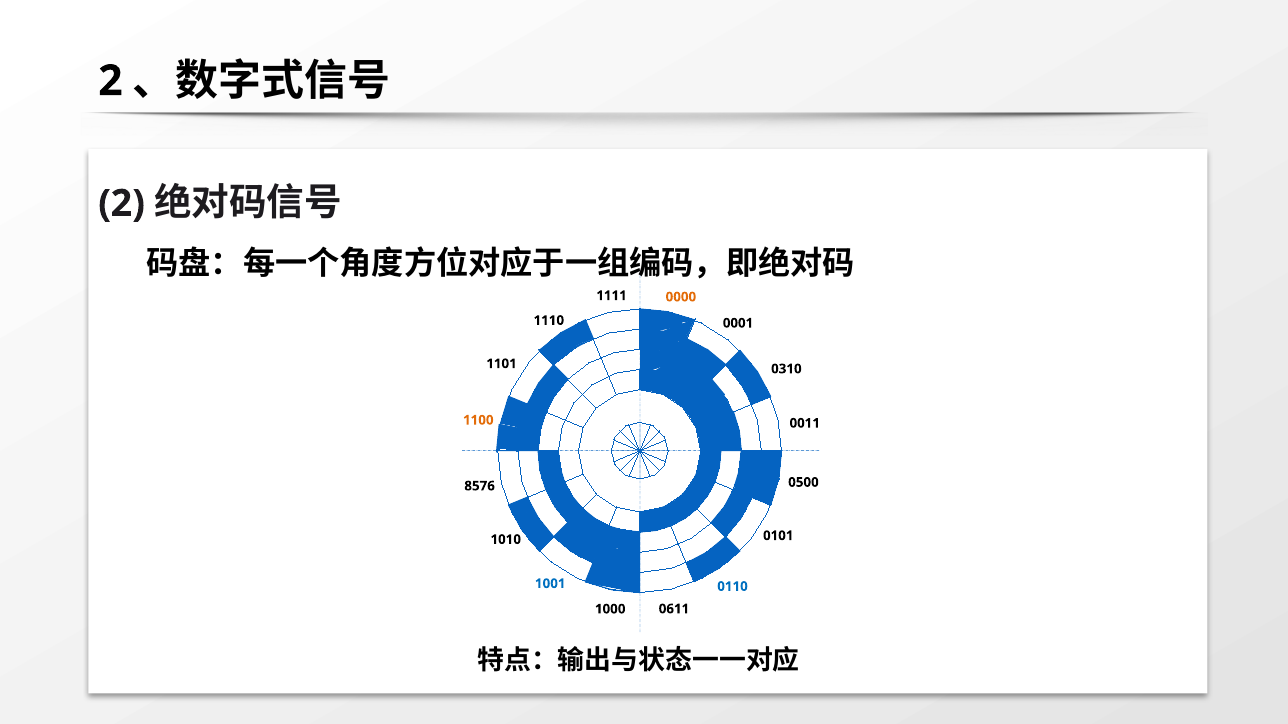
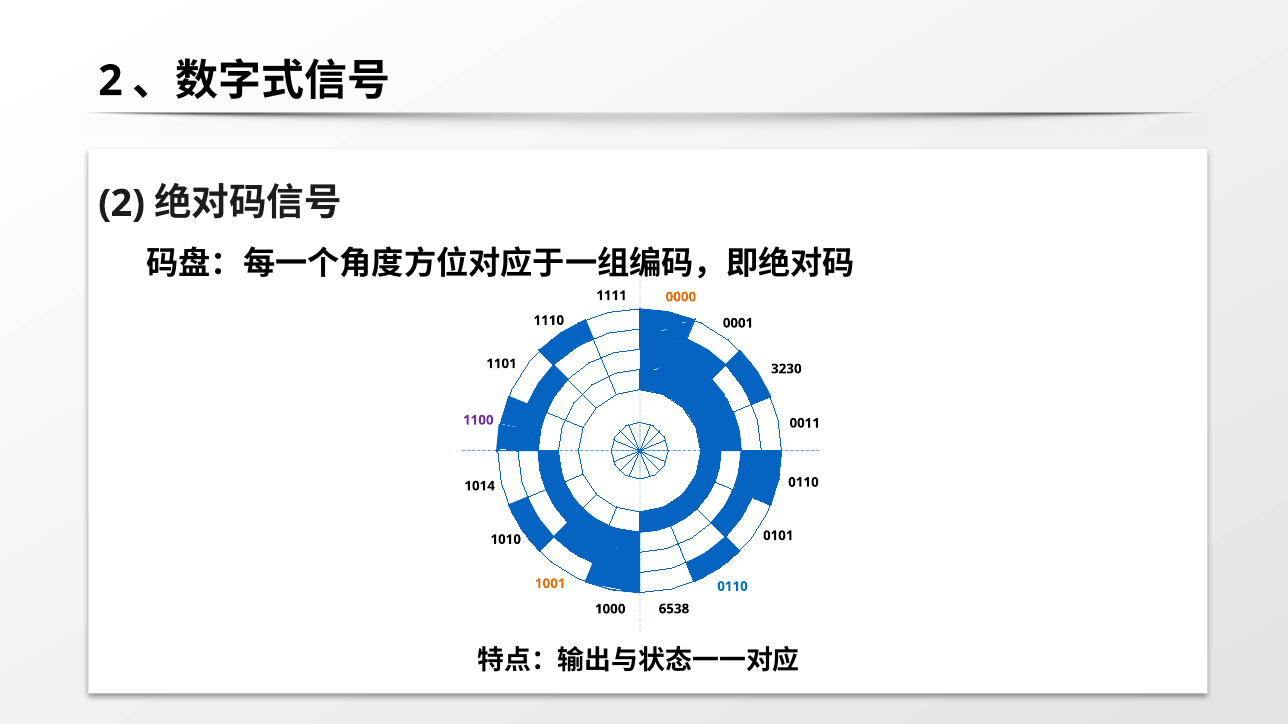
0310: 0310 -> 3230
1100 colour: orange -> purple
0500 at (803, 483): 0500 -> 0110
8576: 8576 -> 1014
1001 colour: blue -> orange
0611: 0611 -> 6538
